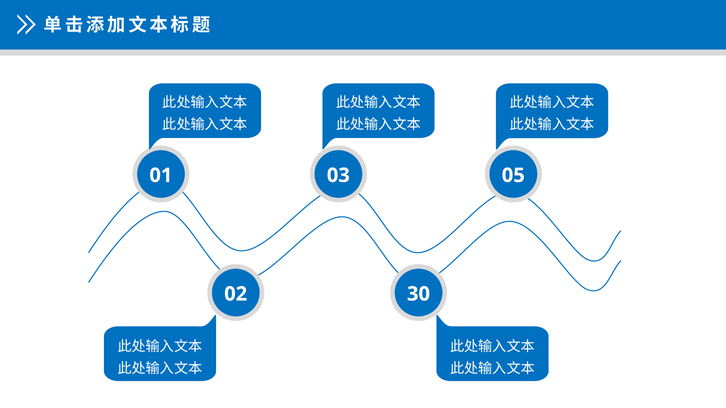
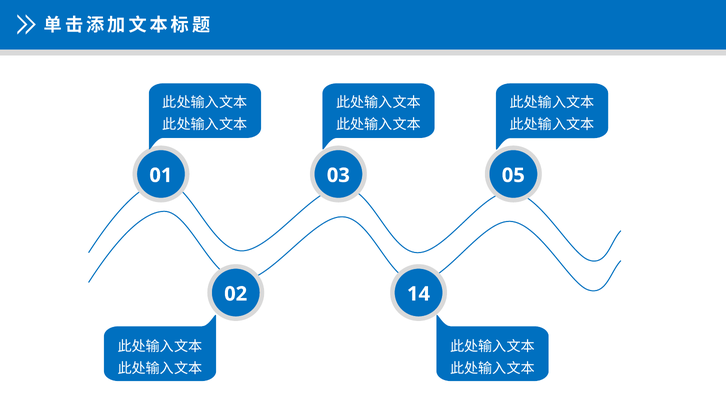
30: 30 -> 14
